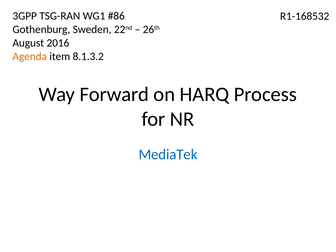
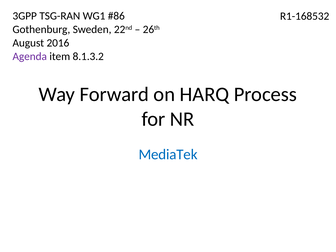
Agenda colour: orange -> purple
